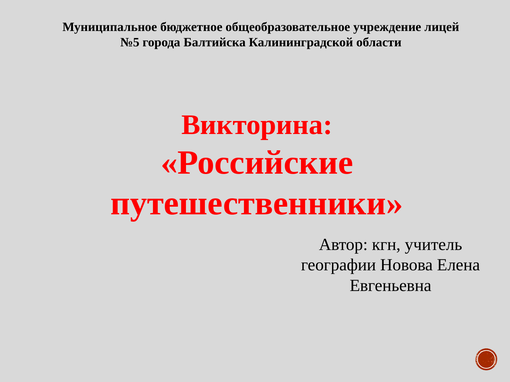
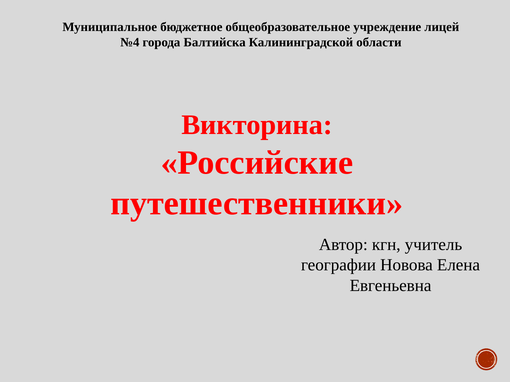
№5: №5 -> №4
